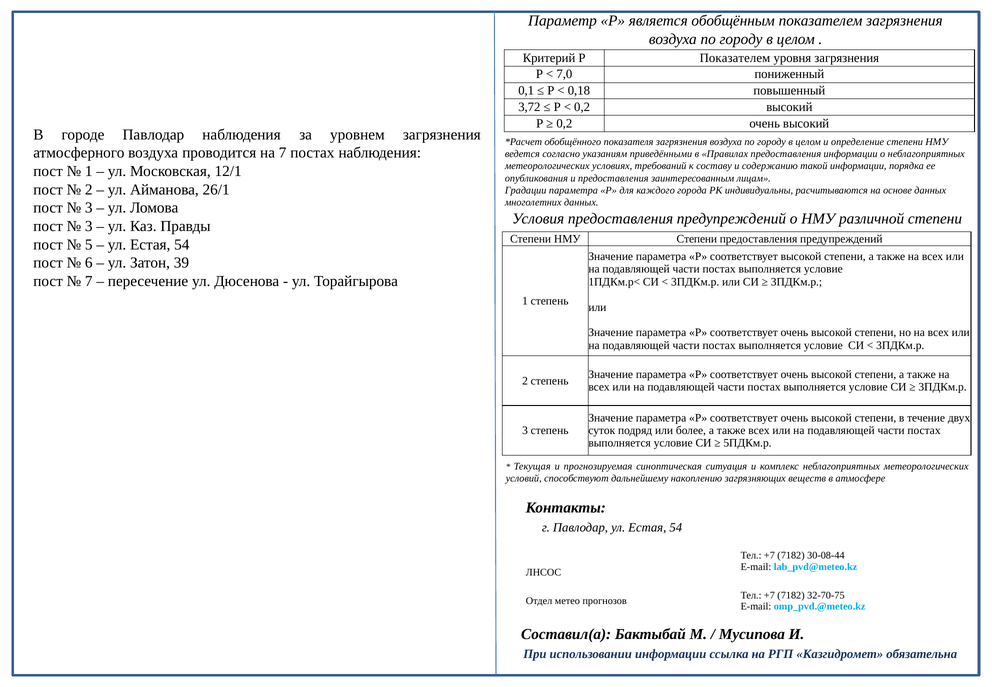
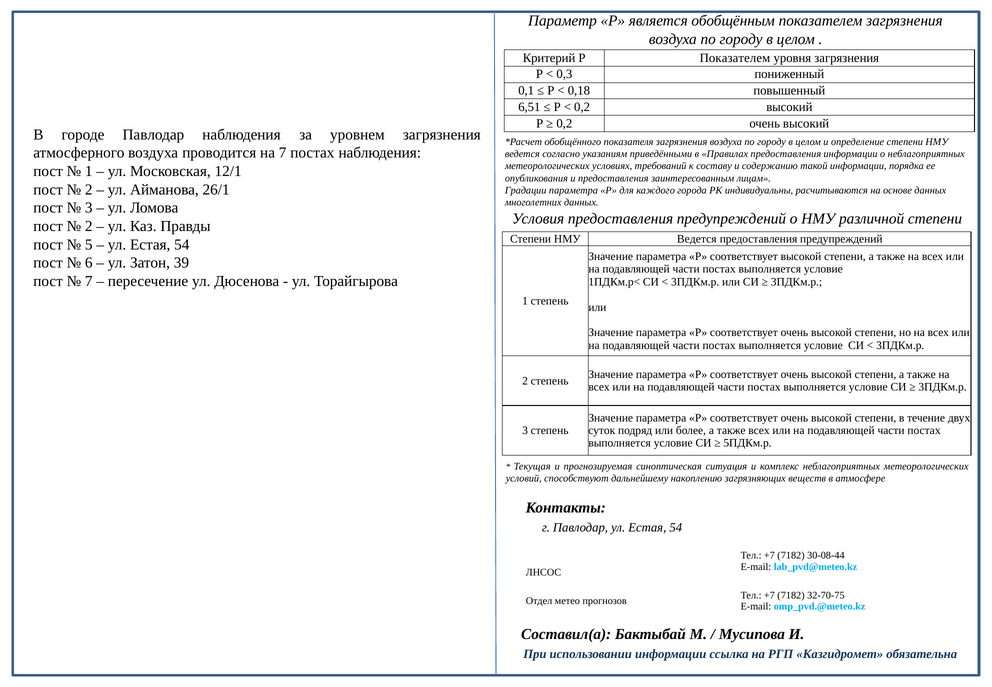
7,0: 7,0 -> 0,3
3,72: 3,72 -> 6,51
3 at (89, 226): 3 -> 2
Степени at (697, 239): Степени -> Ведется
